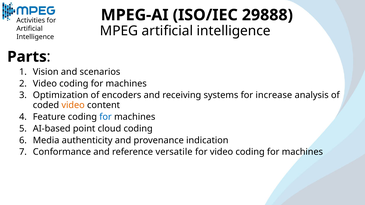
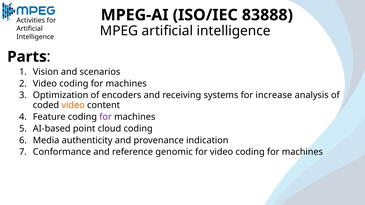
29888: 29888 -> 83888
for at (106, 117) colour: blue -> purple
versatile: versatile -> genomic
